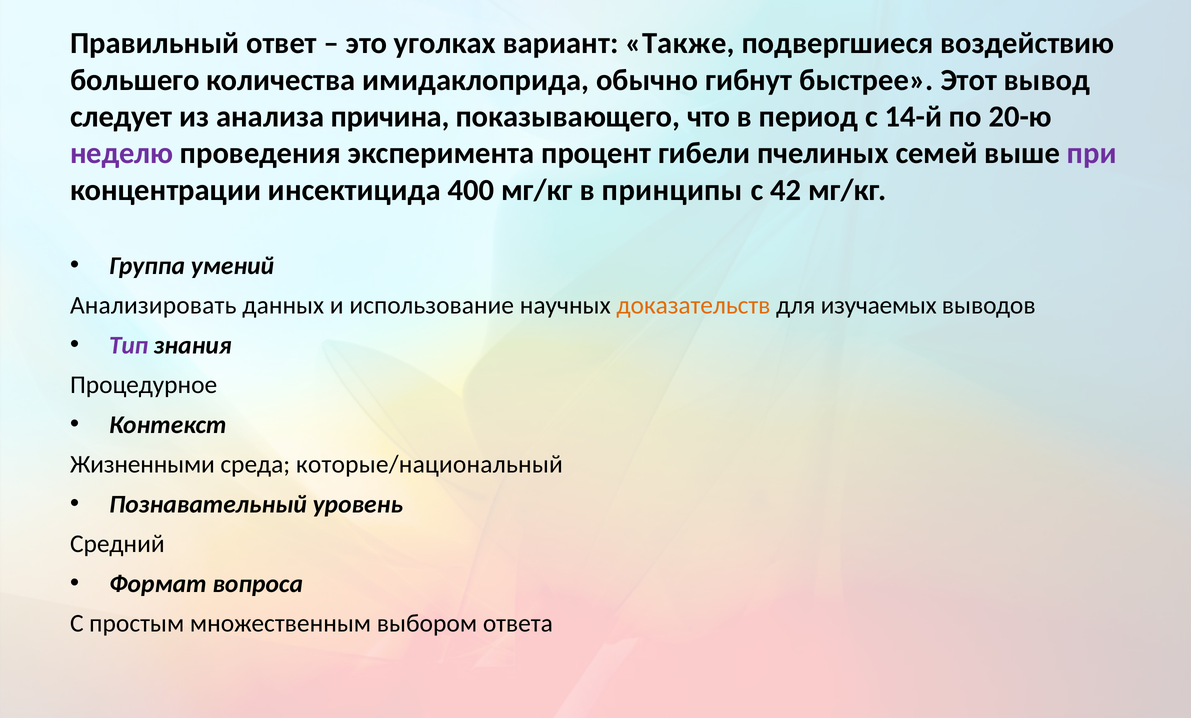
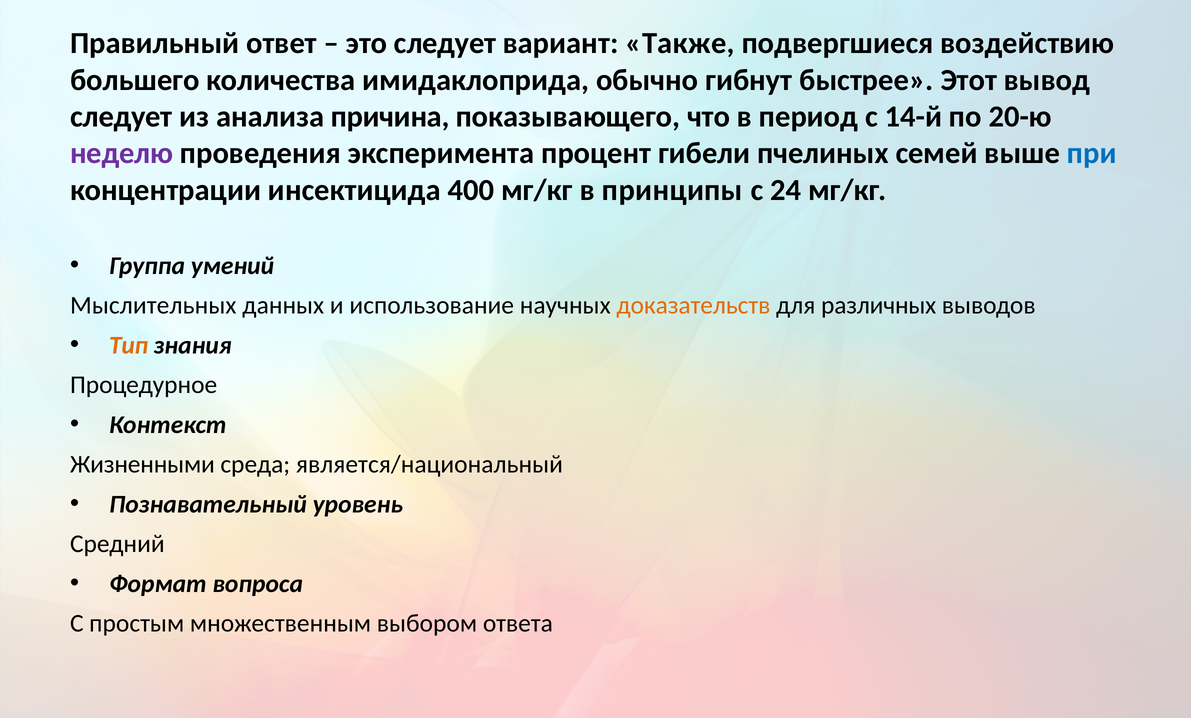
это уголках: уголках -> следует
при colour: purple -> blue
42: 42 -> 24
Анализировать: Анализировать -> Мыслительных
изучаемых: изучаемых -> различных
Тип colour: purple -> orange
которые/национальный: которые/национальный -> является/национальный
